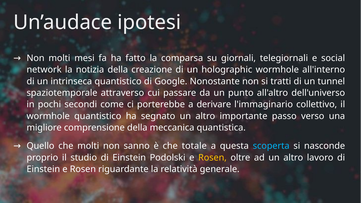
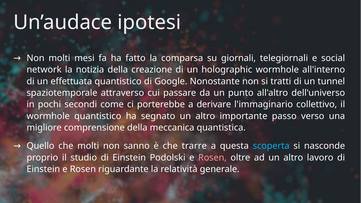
intrinseca: intrinseca -> effettuata
totale: totale -> trarre
Rosen at (212, 158) colour: yellow -> pink
